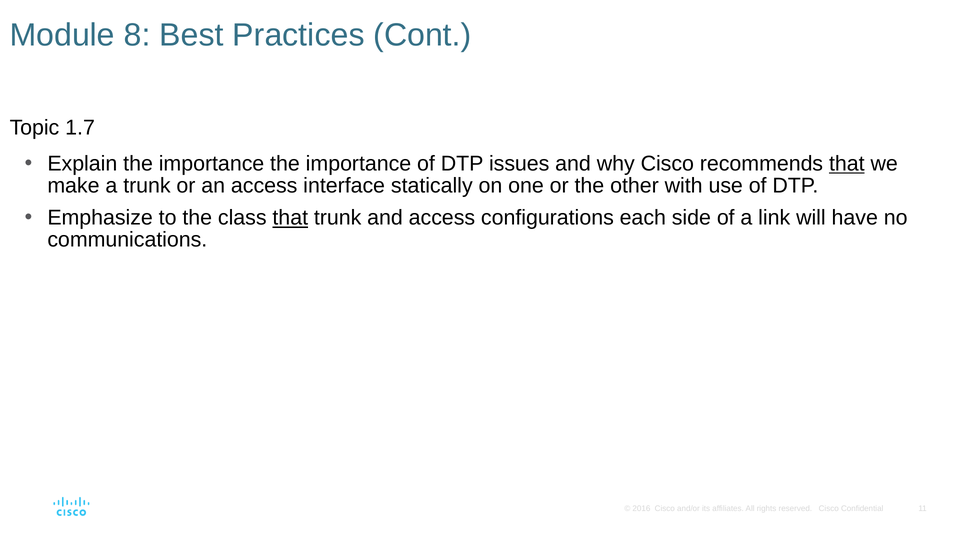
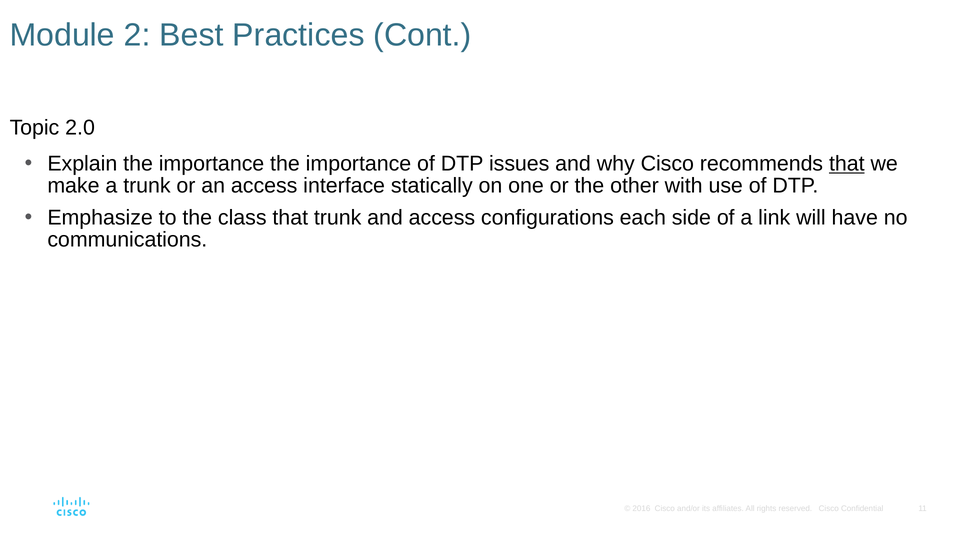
8: 8 -> 2
1.7: 1.7 -> 2.0
that at (290, 218) underline: present -> none
